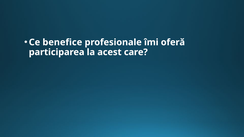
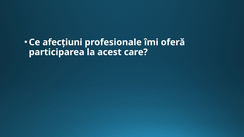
benefice: benefice -> afecțiuni
